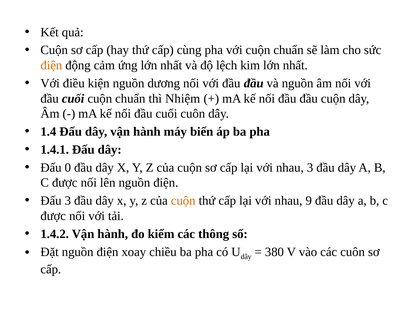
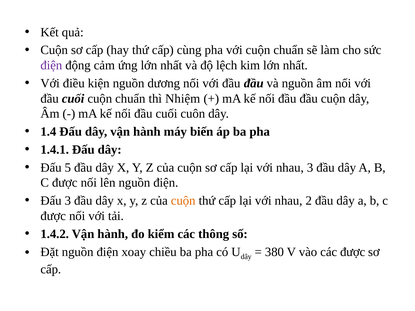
điện at (51, 65) colour: orange -> purple
0: 0 -> 5
9: 9 -> 2
các cuôn: cuôn -> được
